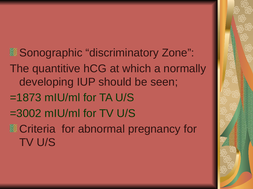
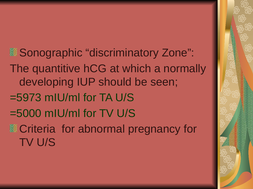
=1873: =1873 -> =5973
=3002: =3002 -> =5000
